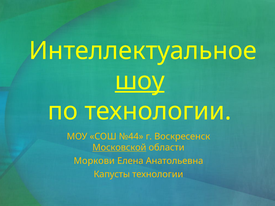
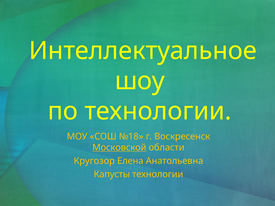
шоу underline: present -> none
№44: №44 -> №18
Моркови: Моркови -> Кругозор
